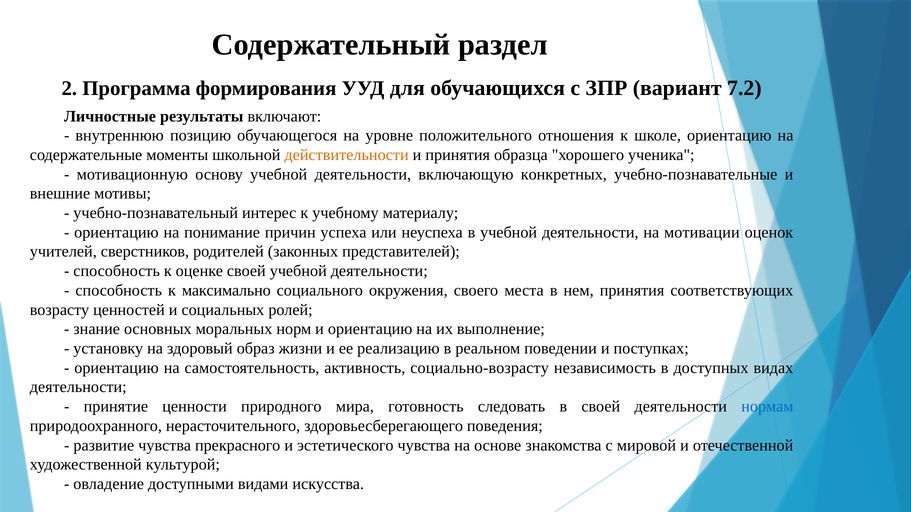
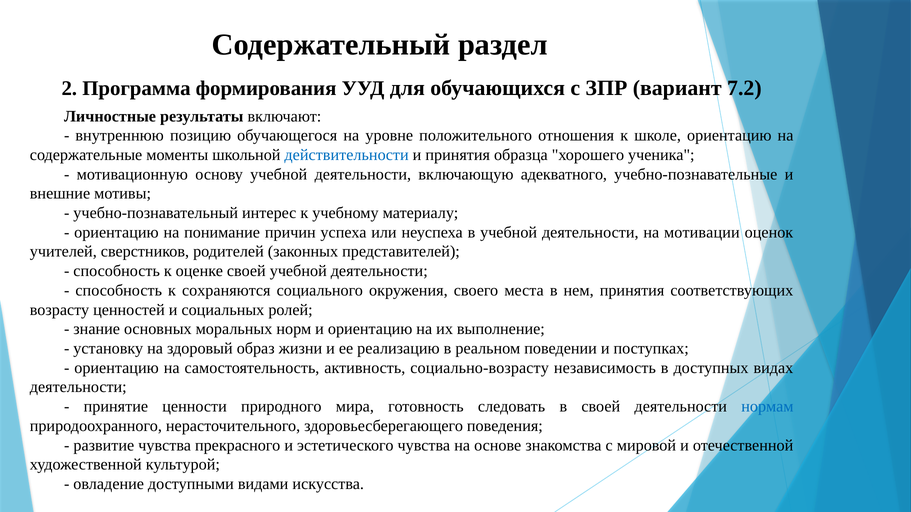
действительности colour: orange -> blue
конкретных: конкретных -> адекватного
максимально: максимально -> сохраняются
